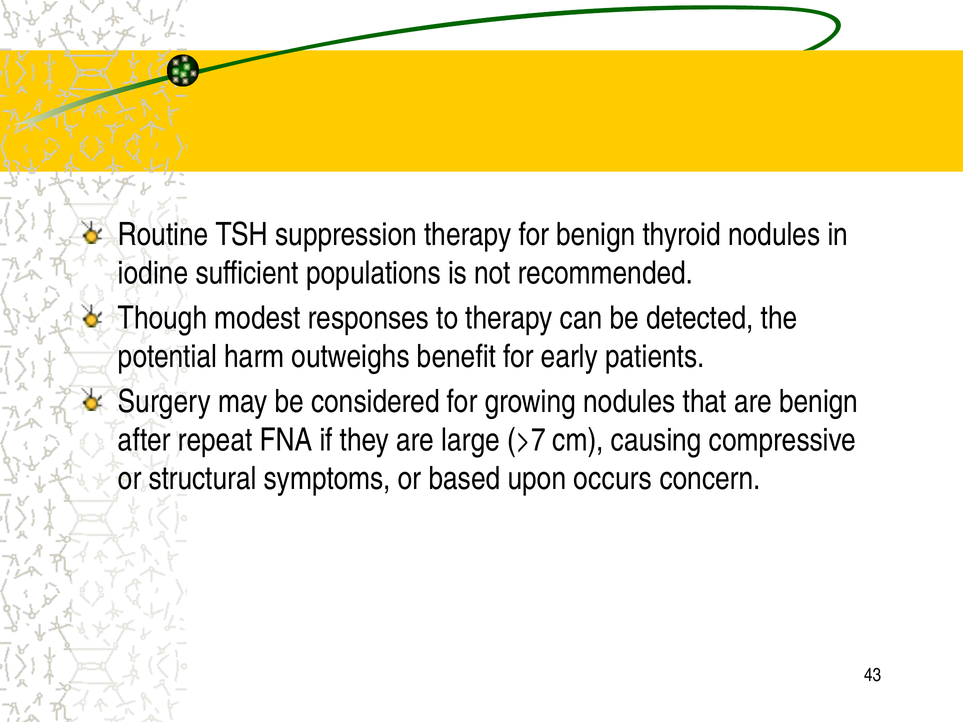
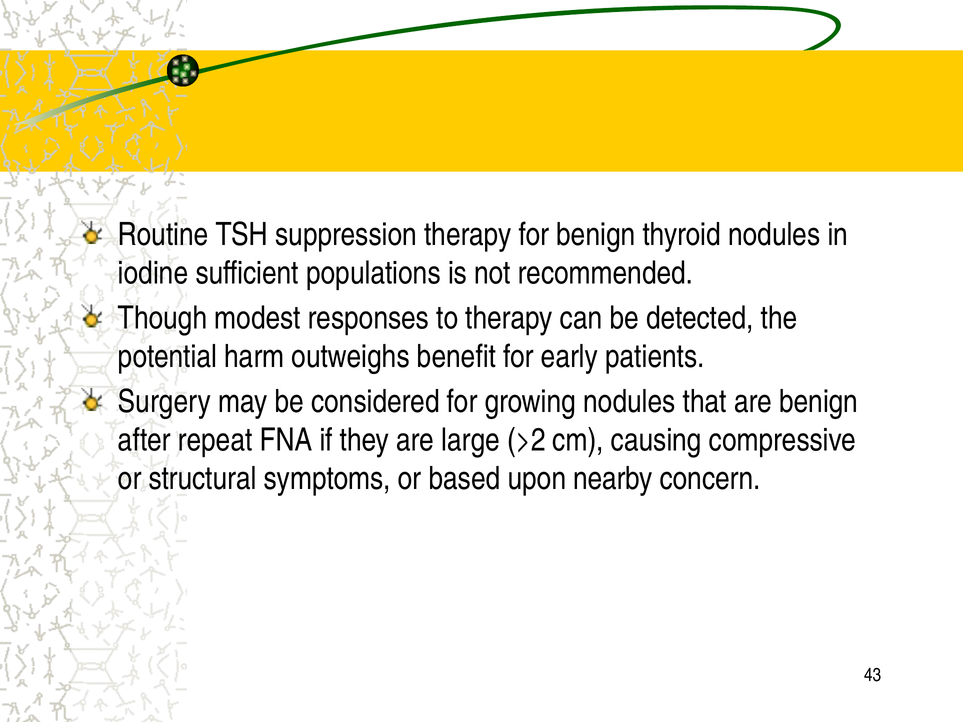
>7: >7 -> >2
occurs: occurs -> nearby
